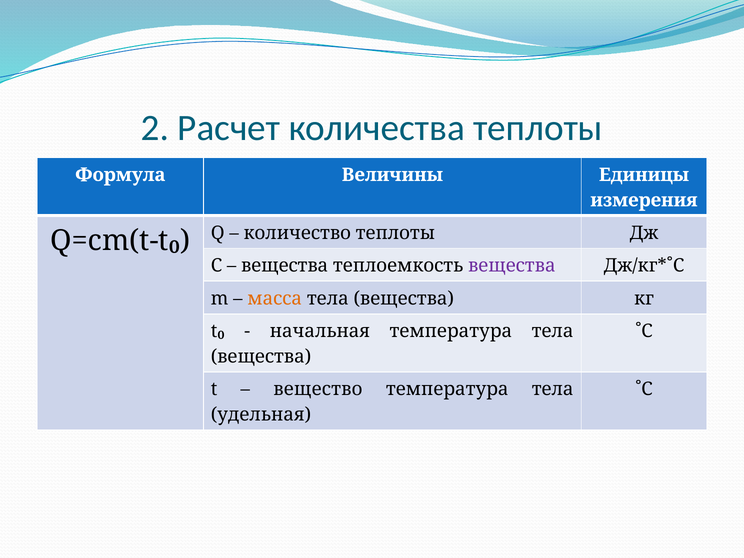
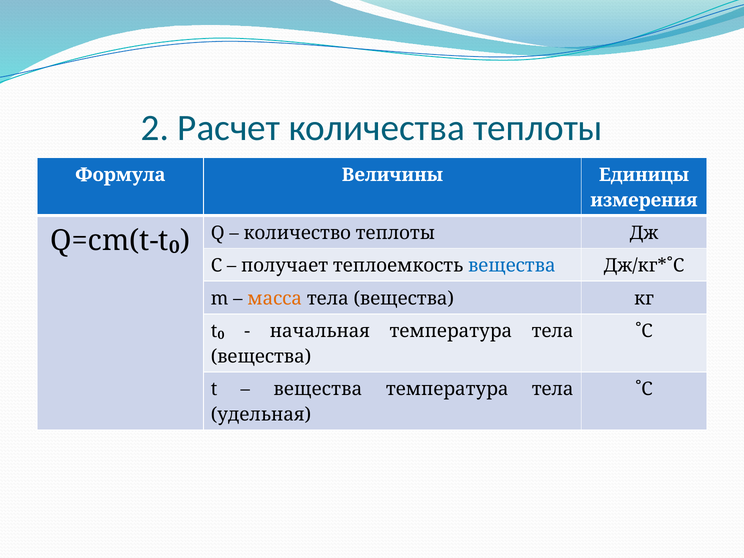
вещества at (285, 266): вещества -> получает
вещества at (512, 266) colour: purple -> blue
вещество at (318, 389): вещество -> вещества
